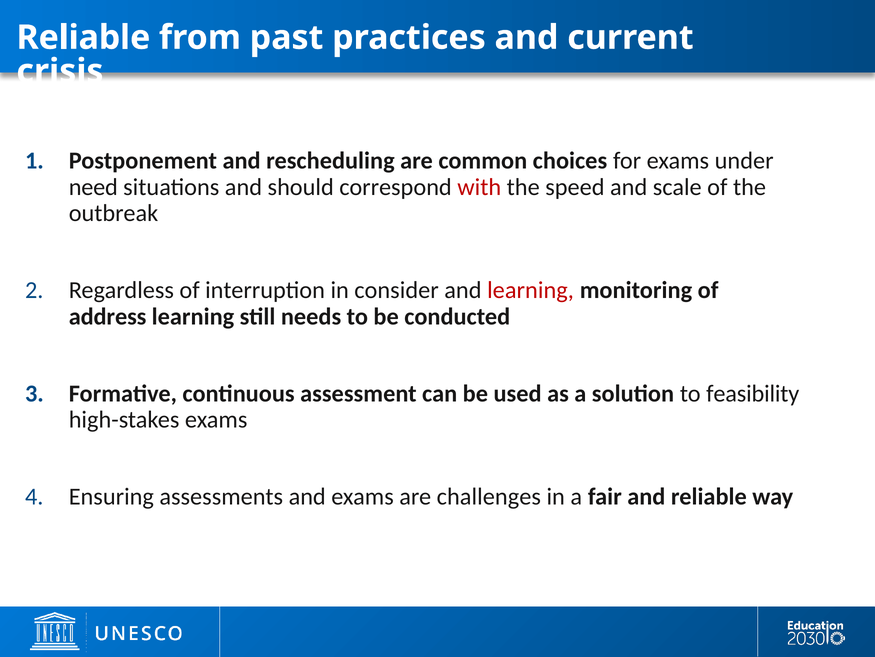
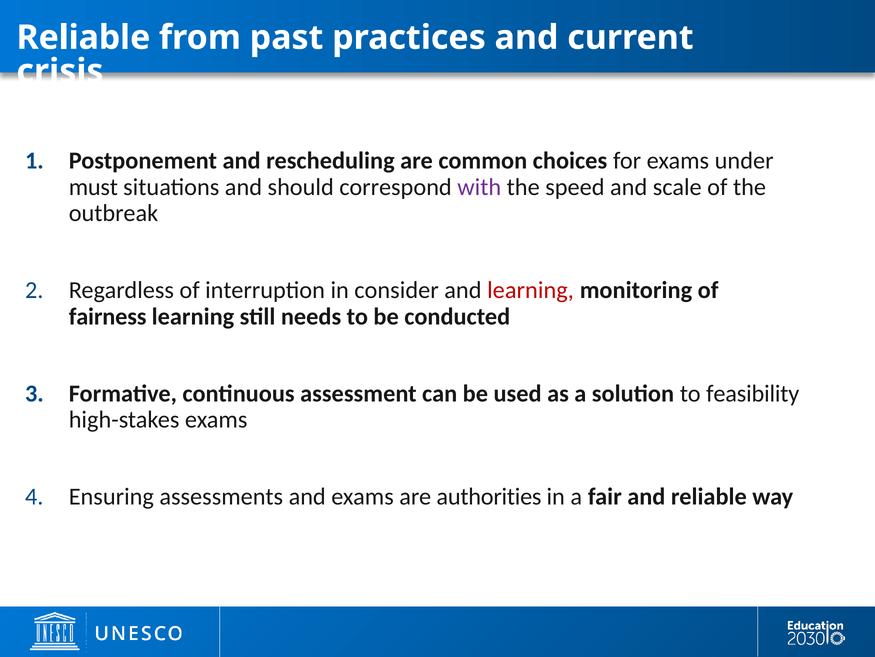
need: need -> must
with colour: red -> purple
address: address -> fairness
challenges: challenges -> authorities
